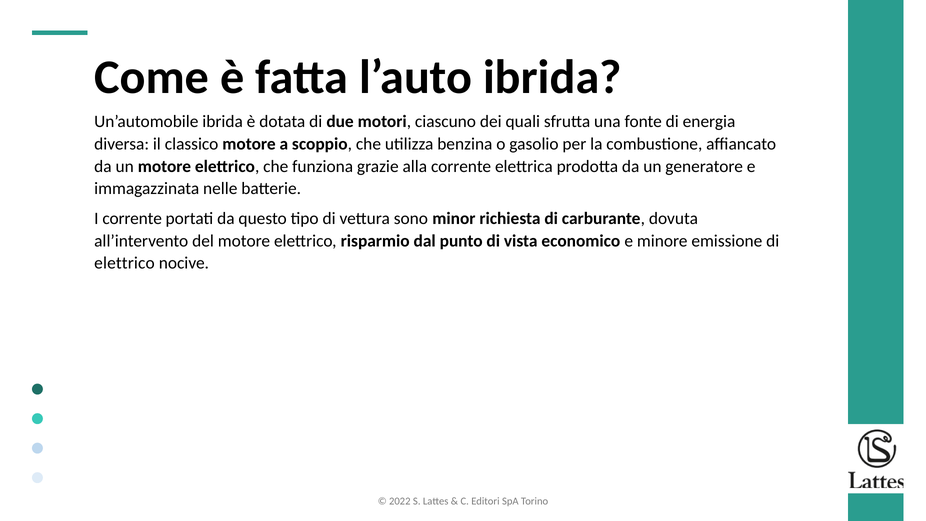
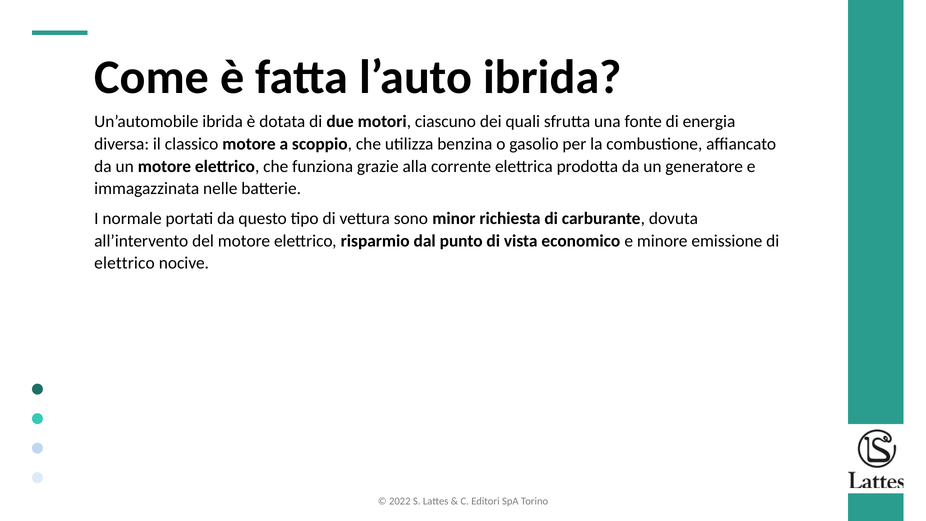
I corrente: corrente -> normale
